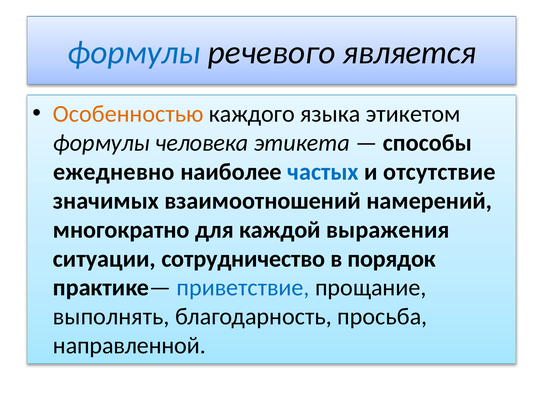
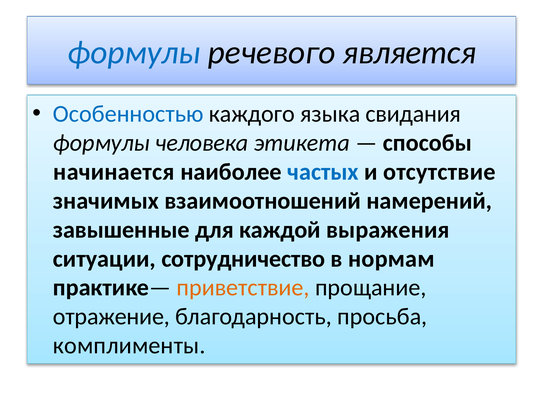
Особенностью colour: orange -> blue
этикетом: этикетом -> свидания
ежедневно: ежедневно -> начинается
многократно: многократно -> завышенные
порядок: порядок -> нормам
приветствие colour: blue -> orange
выполнять: выполнять -> отражение
направленной: направленной -> комплименты
